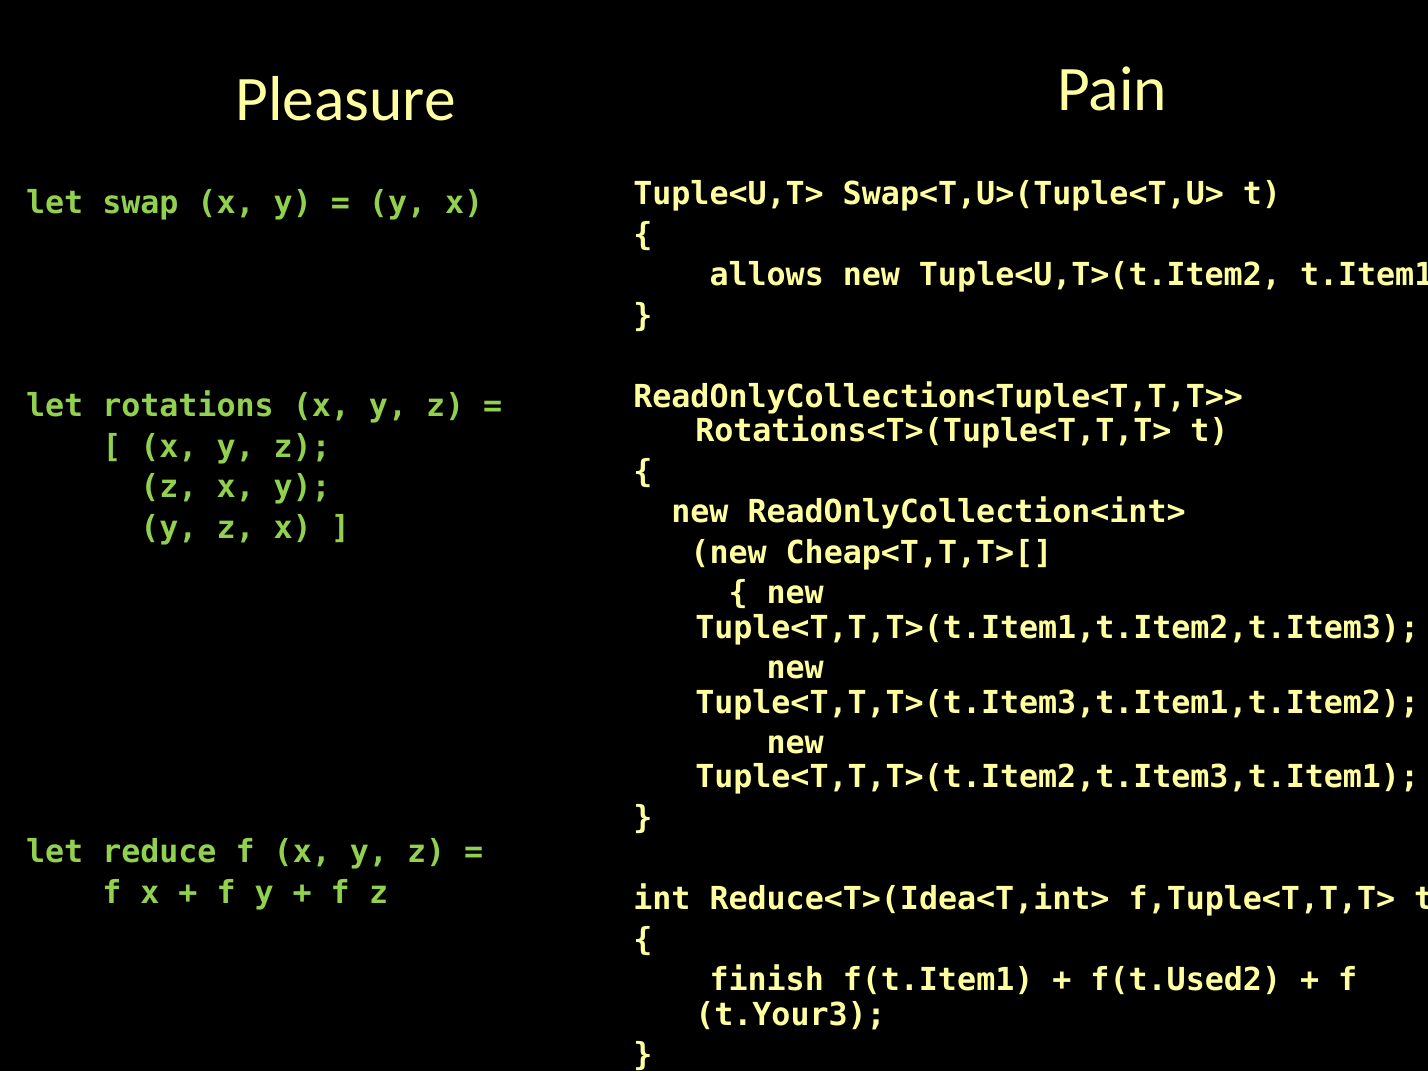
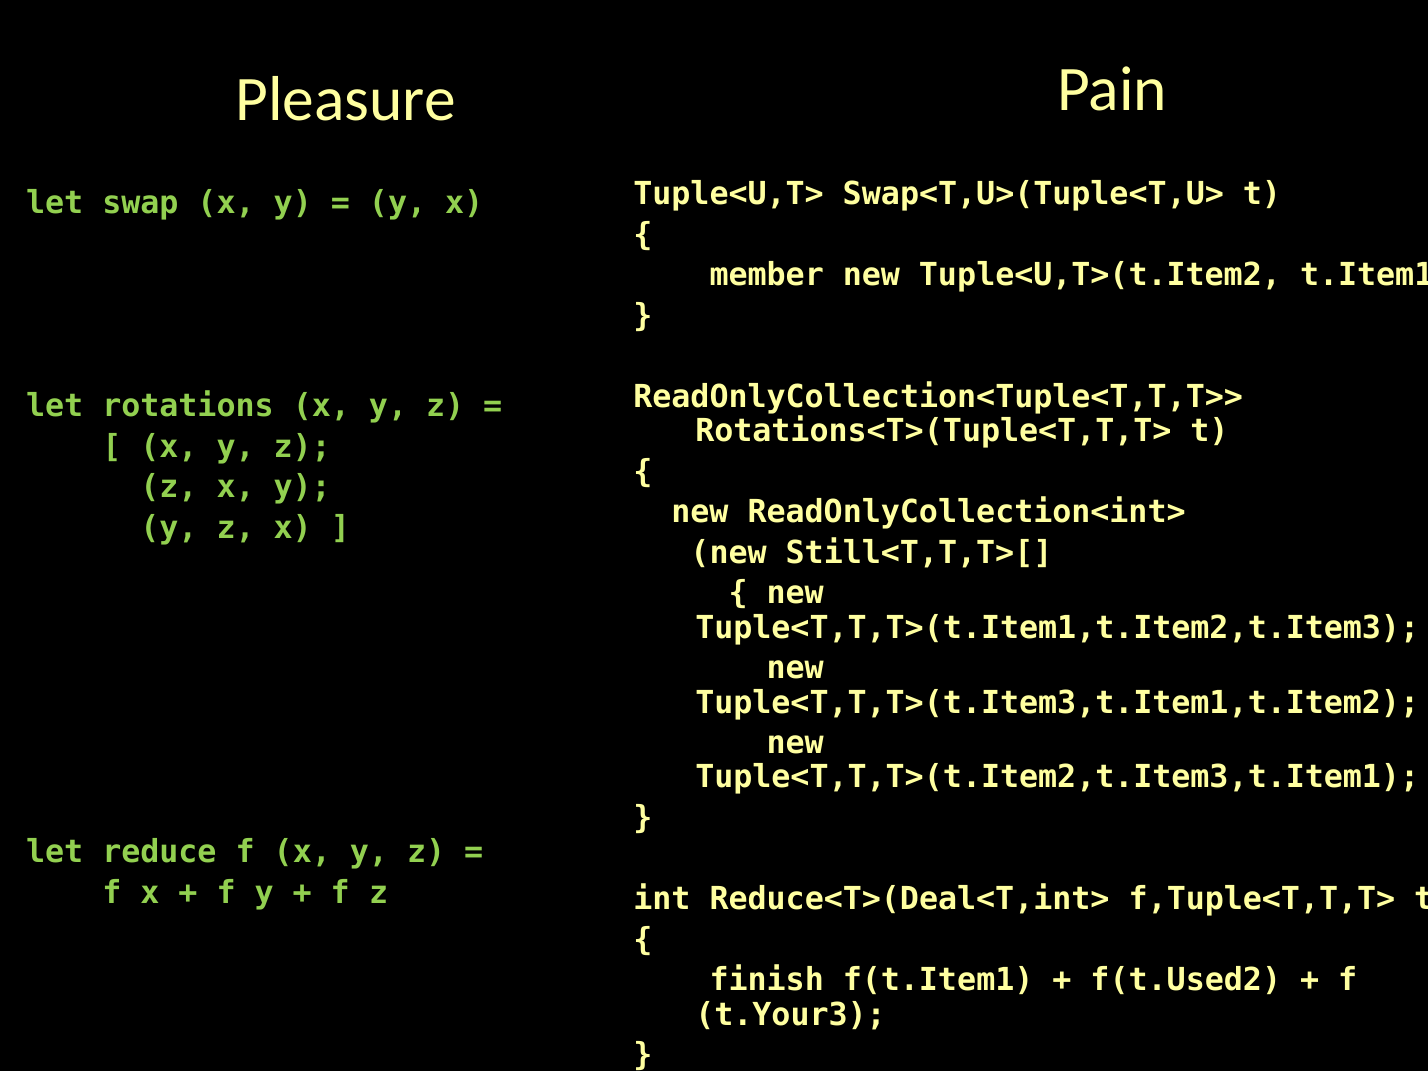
allows: allows -> member
Cheap<T,T,T>[: Cheap<T,T,T>[ -> Still<T,T,T>[
Reduce<T>(Idea<T,int>: Reduce<T>(Idea<T,int> -> Reduce<T>(Deal<T,int>
